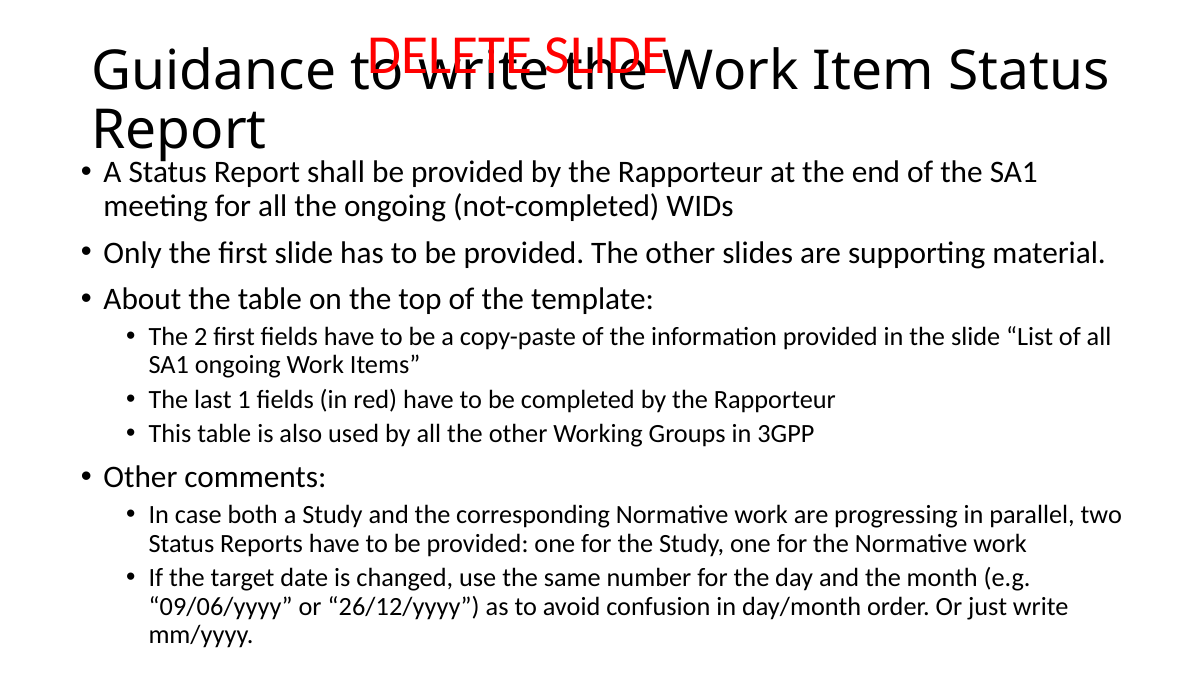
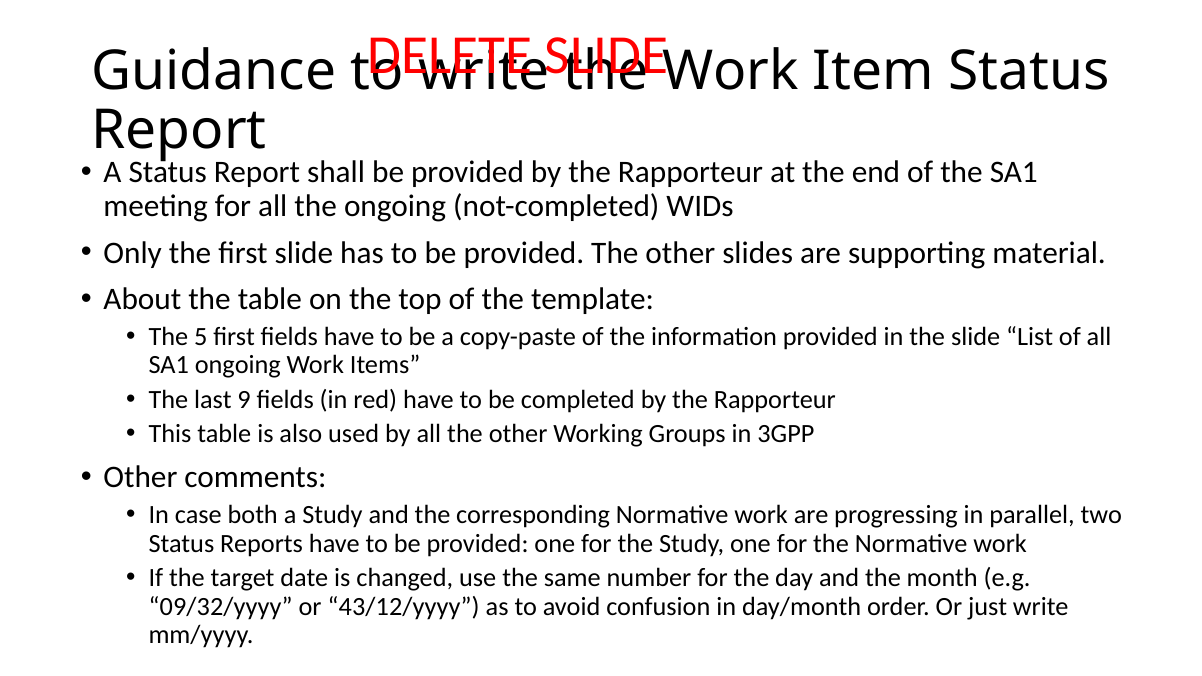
2: 2 -> 5
1: 1 -> 9
09/06/yyyy: 09/06/yyyy -> 09/32/yyyy
26/12/yyyy: 26/12/yyyy -> 43/12/yyyy
